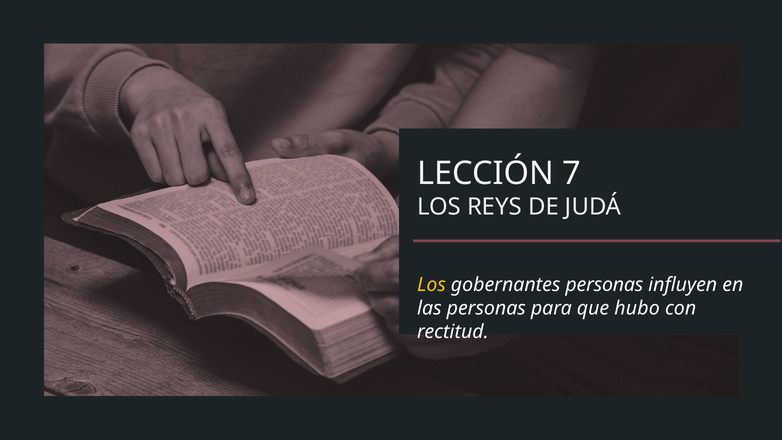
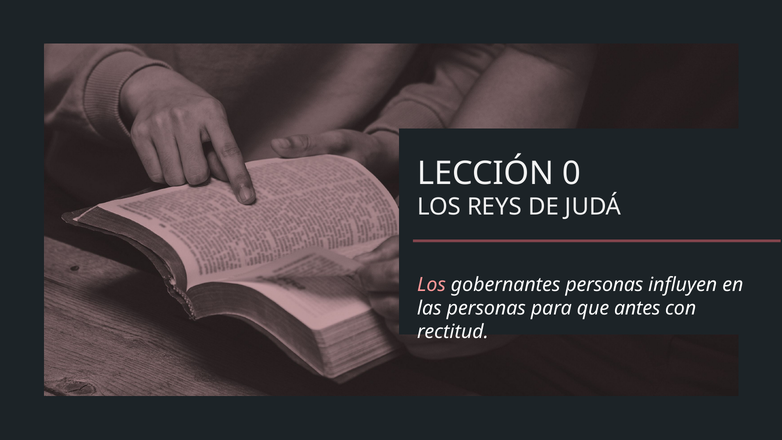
7: 7 -> 0
Los at (431, 285) colour: yellow -> pink
hubo: hubo -> antes
